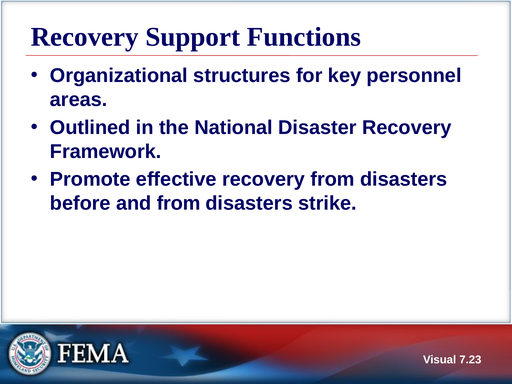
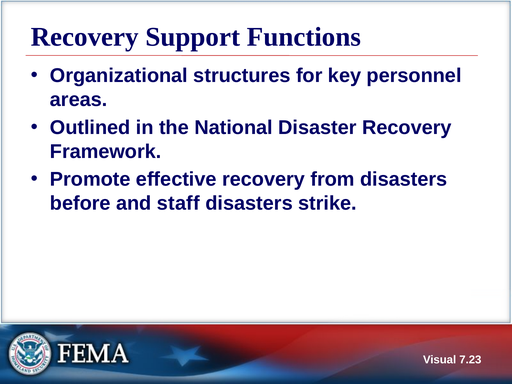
and from: from -> staff
